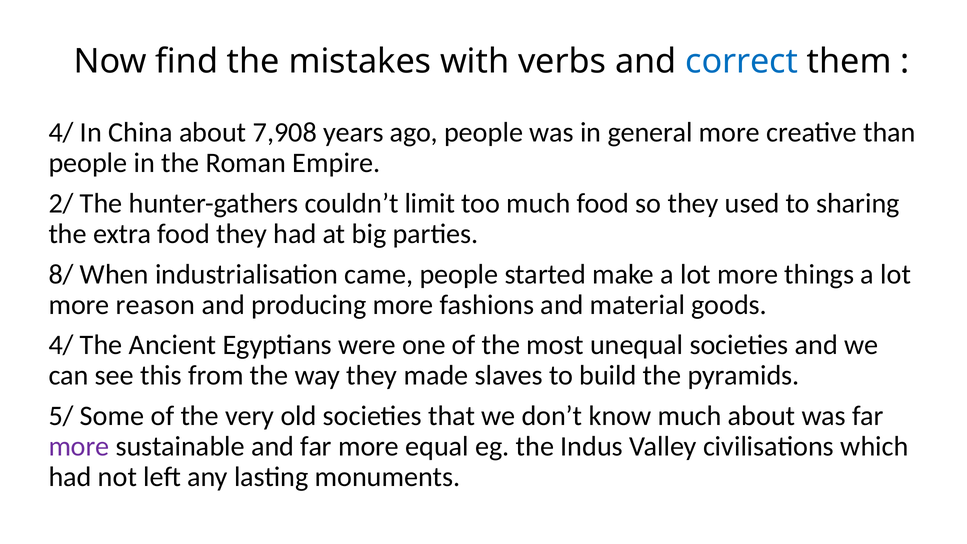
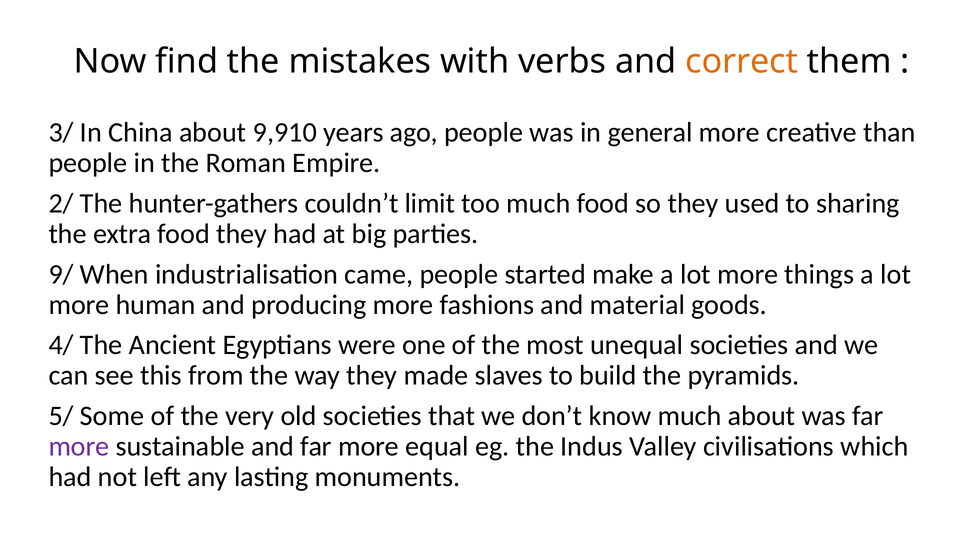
correct colour: blue -> orange
4/ at (61, 132): 4/ -> 3/
7,908: 7,908 -> 9,910
8/: 8/ -> 9/
reason: reason -> human
